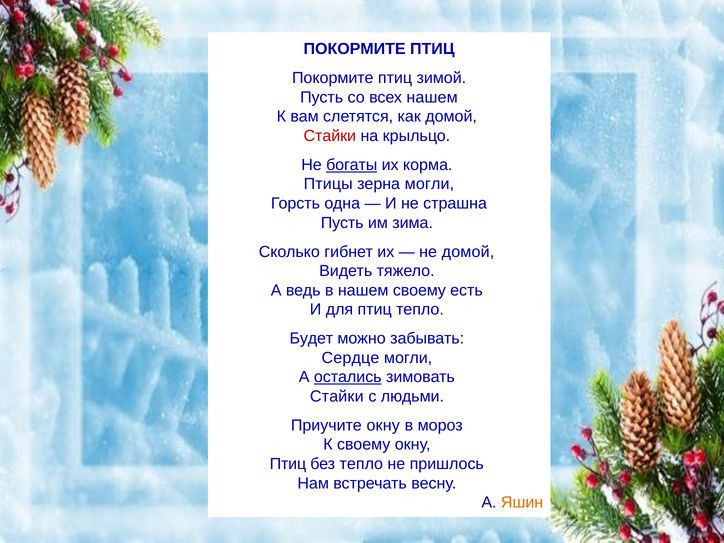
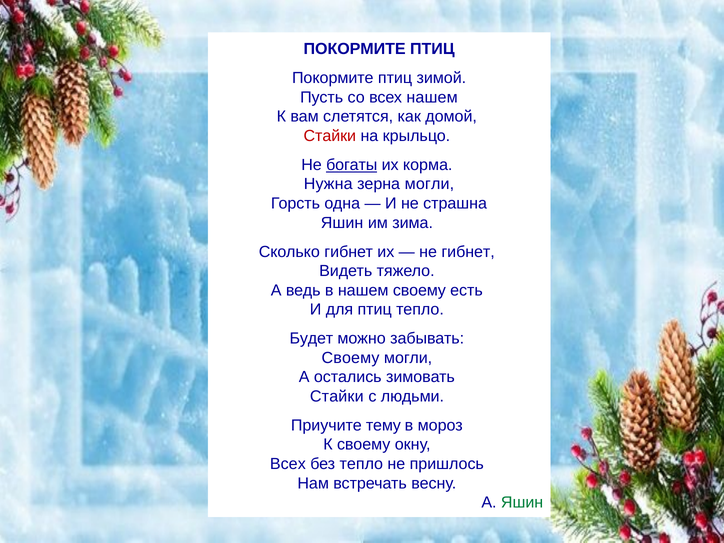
Птицы: Птицы -> Нужна
Пусть at (342, 223): Пусть -> Яшин
не домой: домой -> гибнет
Сердце at (351, 358): Сердце -> Своему
остались underline: present -> none
Приучите окну: окну -> тему
Птиц at (288, 464): Птиц -> Всех
Яшин at (522, 503) colour: orange -> green
